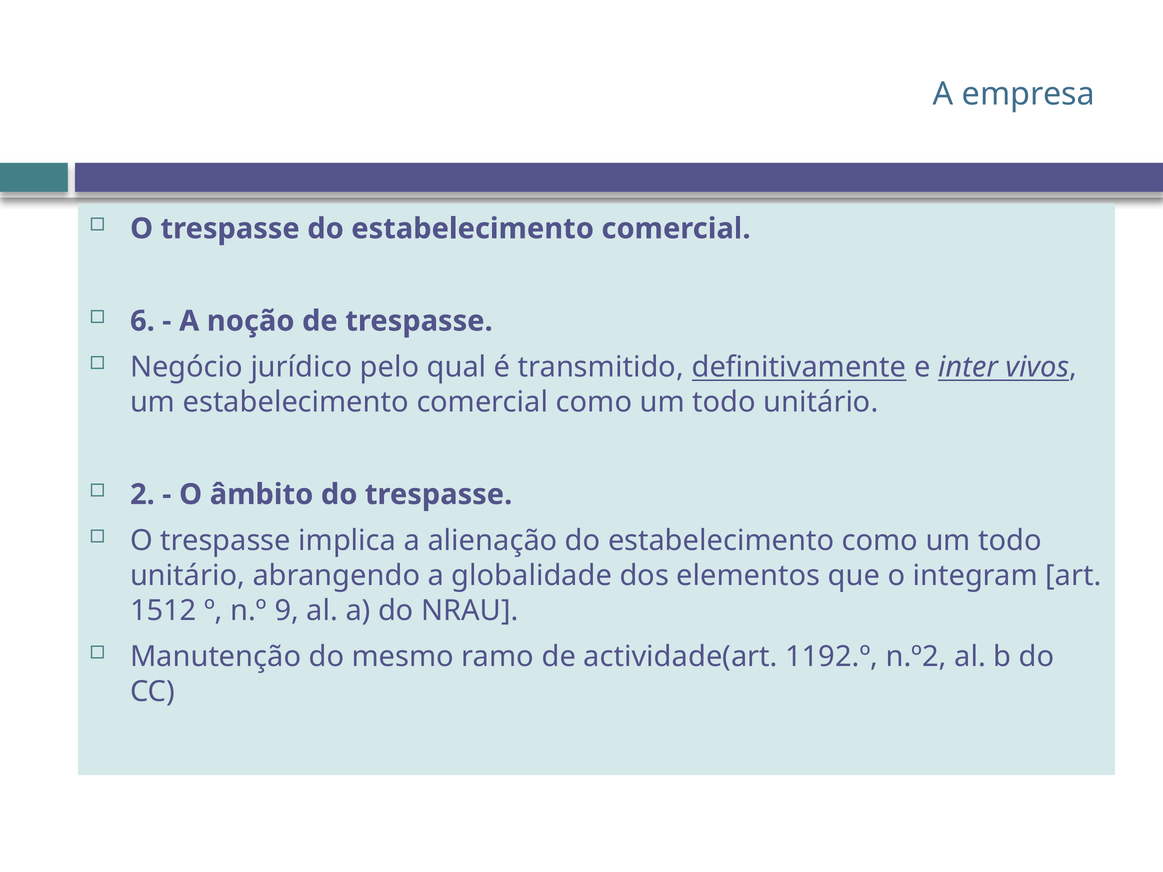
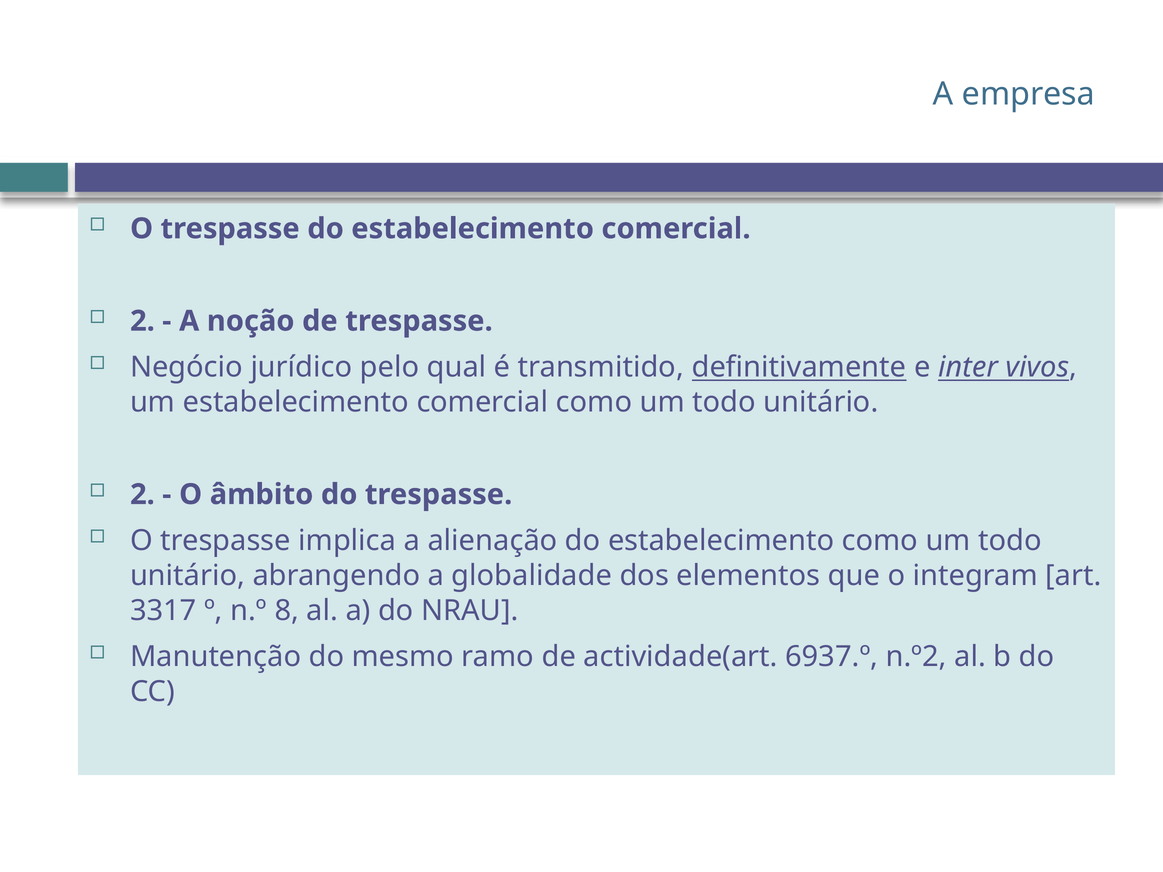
6 at (142, 321): 6 -> 2
1512: 1512 -> 3317
9: 9 -> 8
1192.º: 1192.º -> 6937.º
